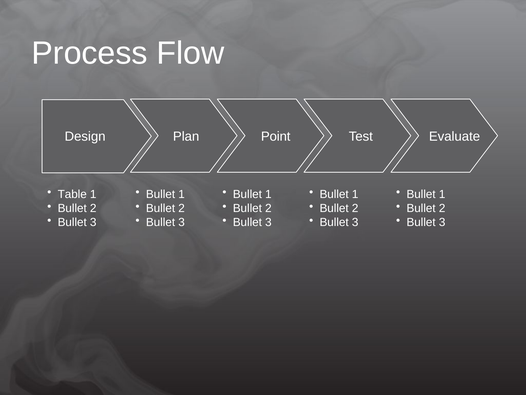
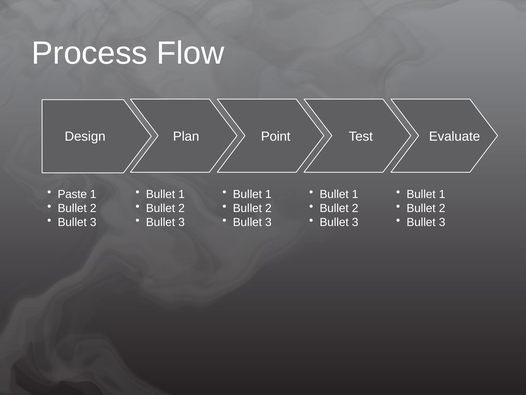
Table: Table -> Paste
